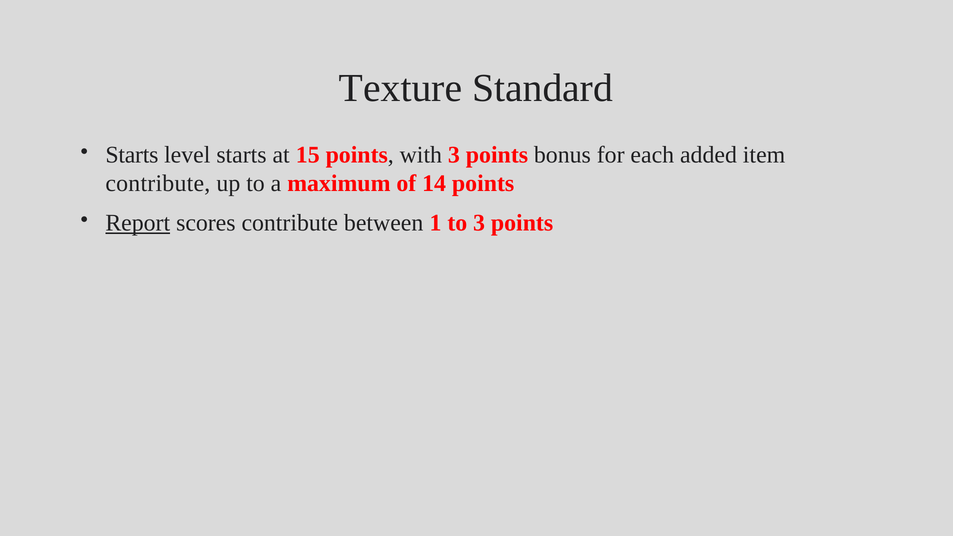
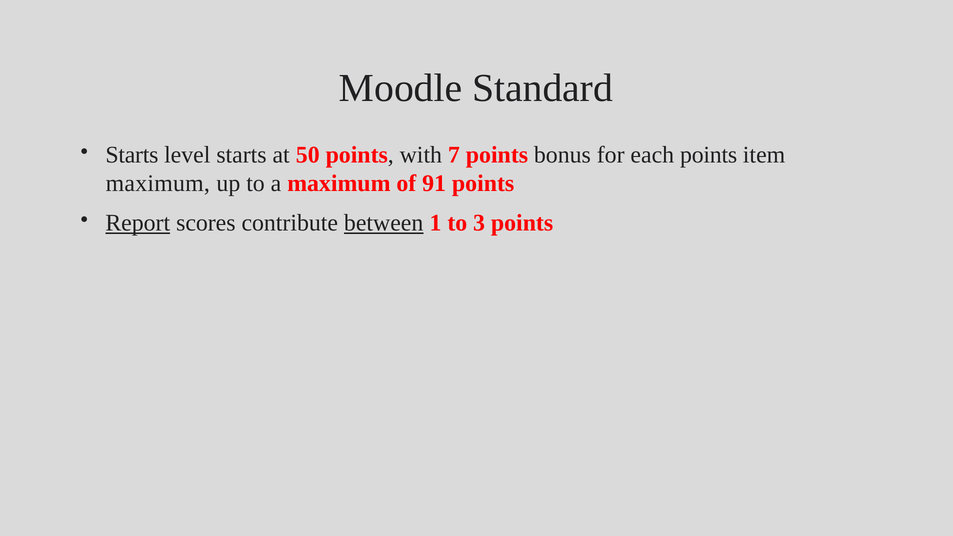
Texture: Texture -> Moodle
15: 15 -> 50
with 3: 3 -> 7
each added: added -> points
contribute at (158, 184): contribute -> maximum
14: 14 -> 91
between underline: none -> present
